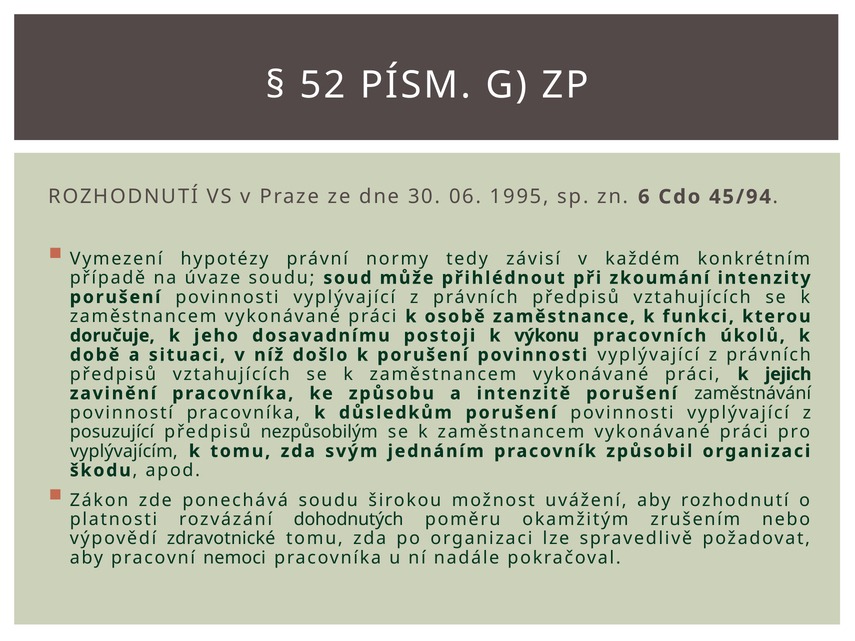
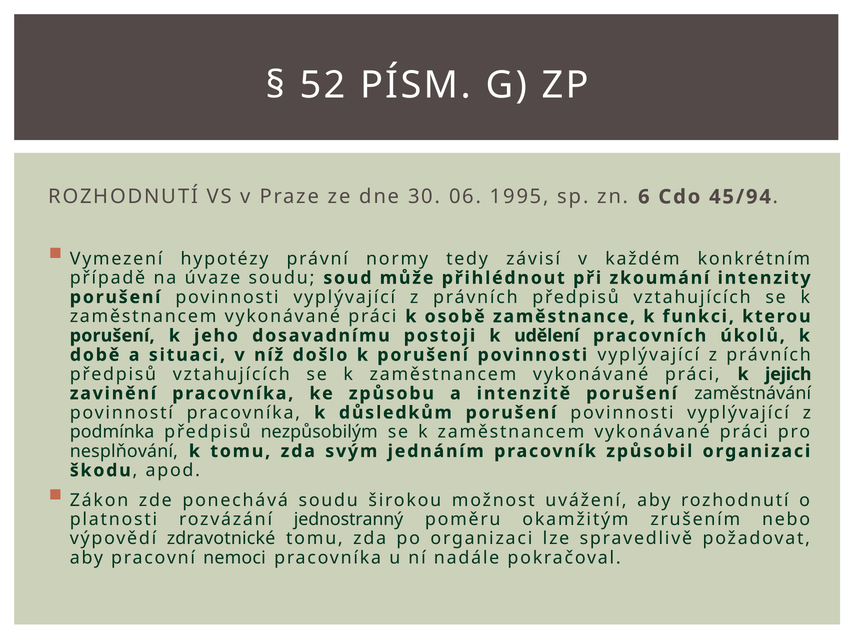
doručuje at (112, 336): doručuje -> porušení
výkonu: výkonu -> udělení
posuzující: posuzující -> podmínka
vyplývajícím: vyplývajícím -> nesplňování
dohodnutých: dohodnutých -> jednostranný
